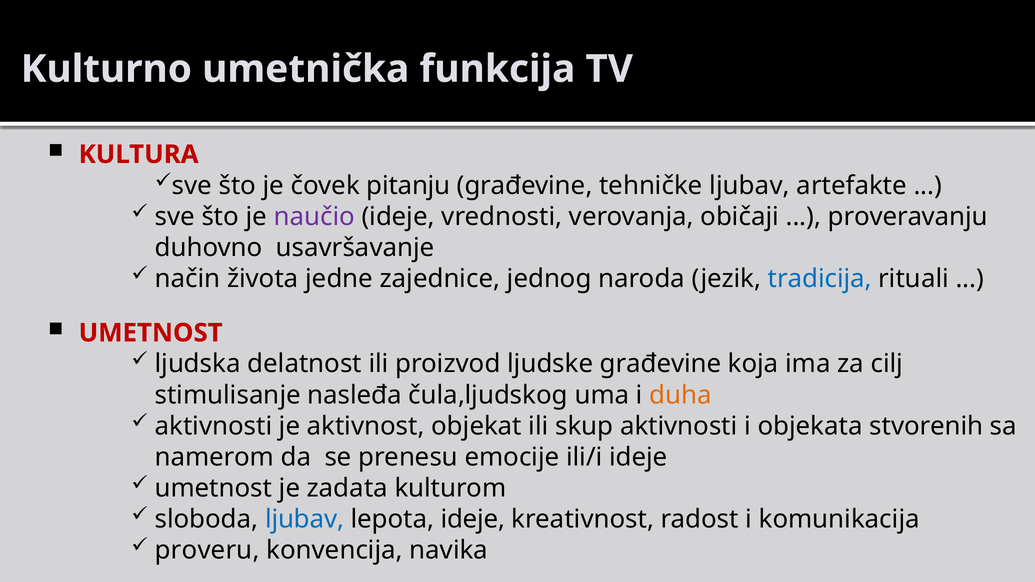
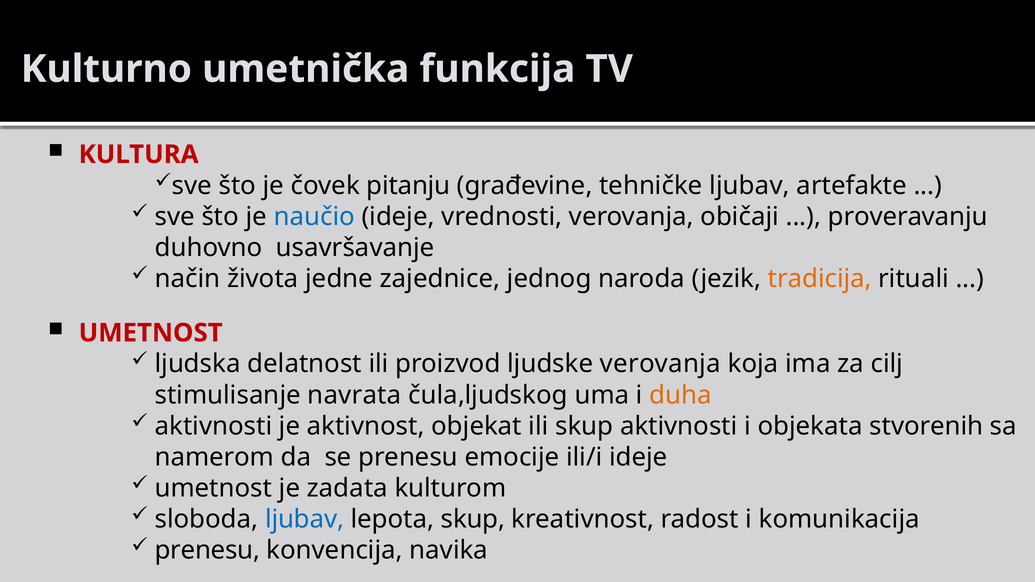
naučio colour: purple -> blue
tradicija colour: blue -> orange
ljudske građevine: građevine -> verovanja
nasleđa: nasleđa -> navrata
lepota ideje: ideje -> skup
proveru at (207, 550): proveru -> prenesu
